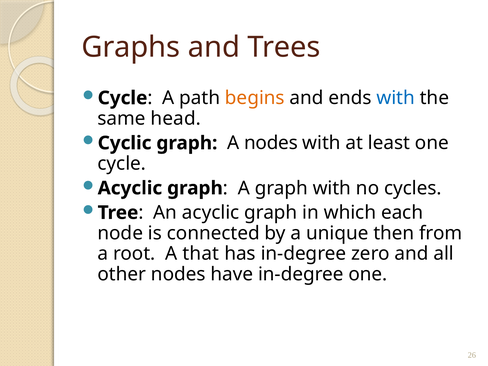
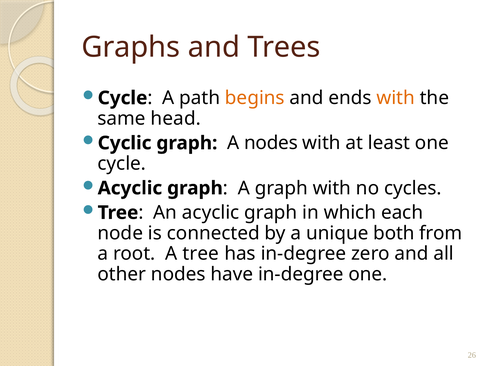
with at (396, 98) colour: blue -> orange
then: then -> both
A that: that -> tree
